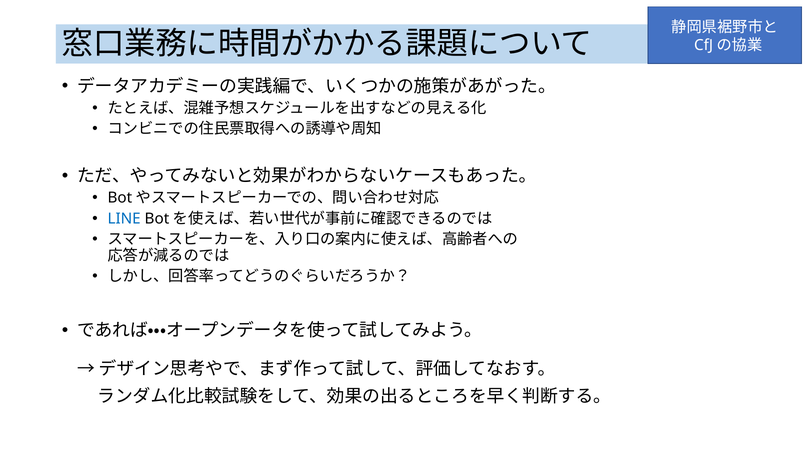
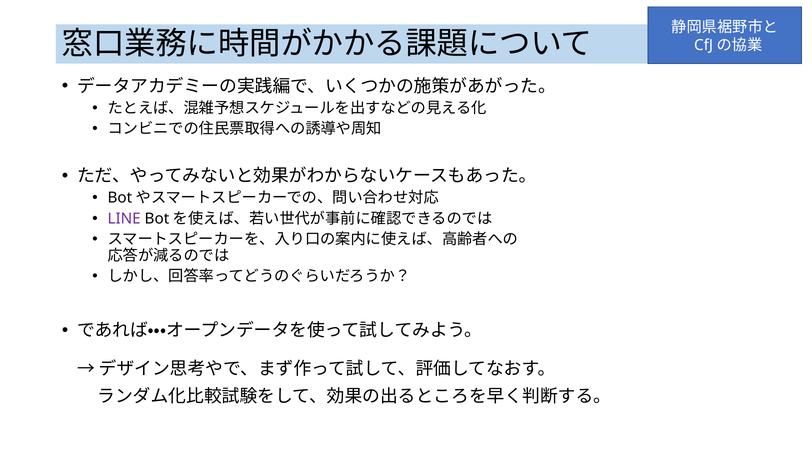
LINE colour: blue -> purple
